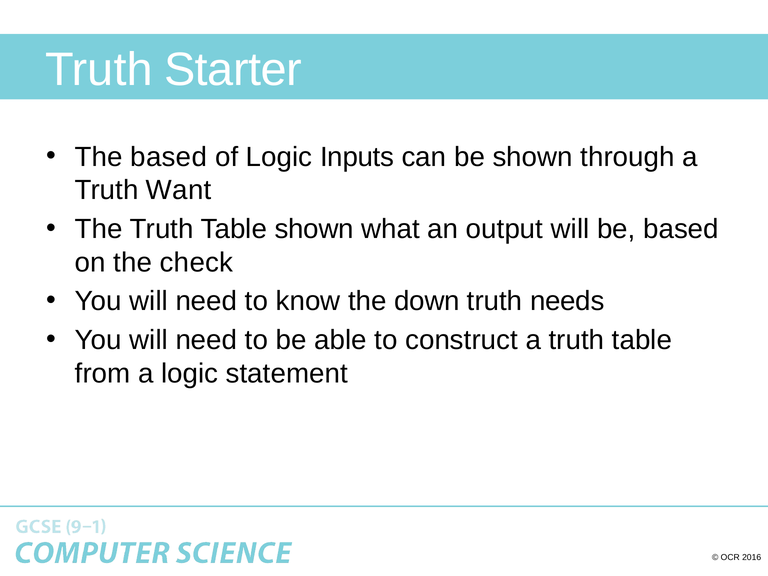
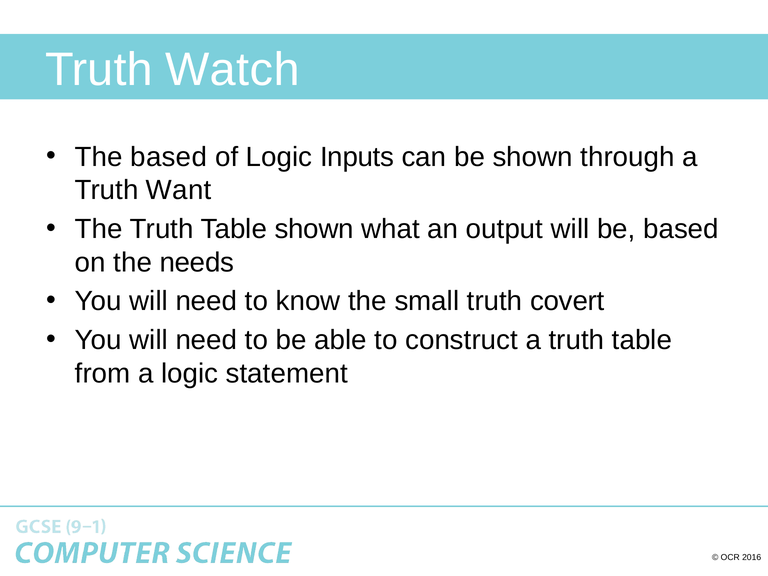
Starter: Starter -> Watch
check: check -> needs
down: down -> small
needs: needs -> covert
